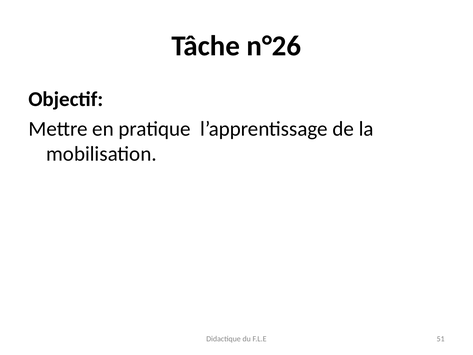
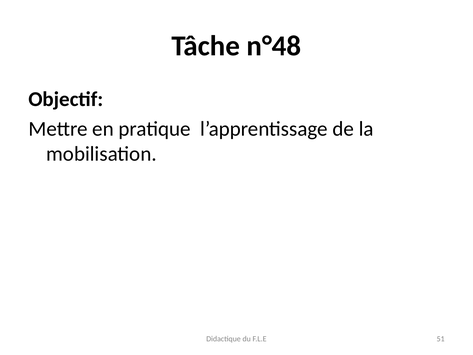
n°26: n°26 -> n°48
